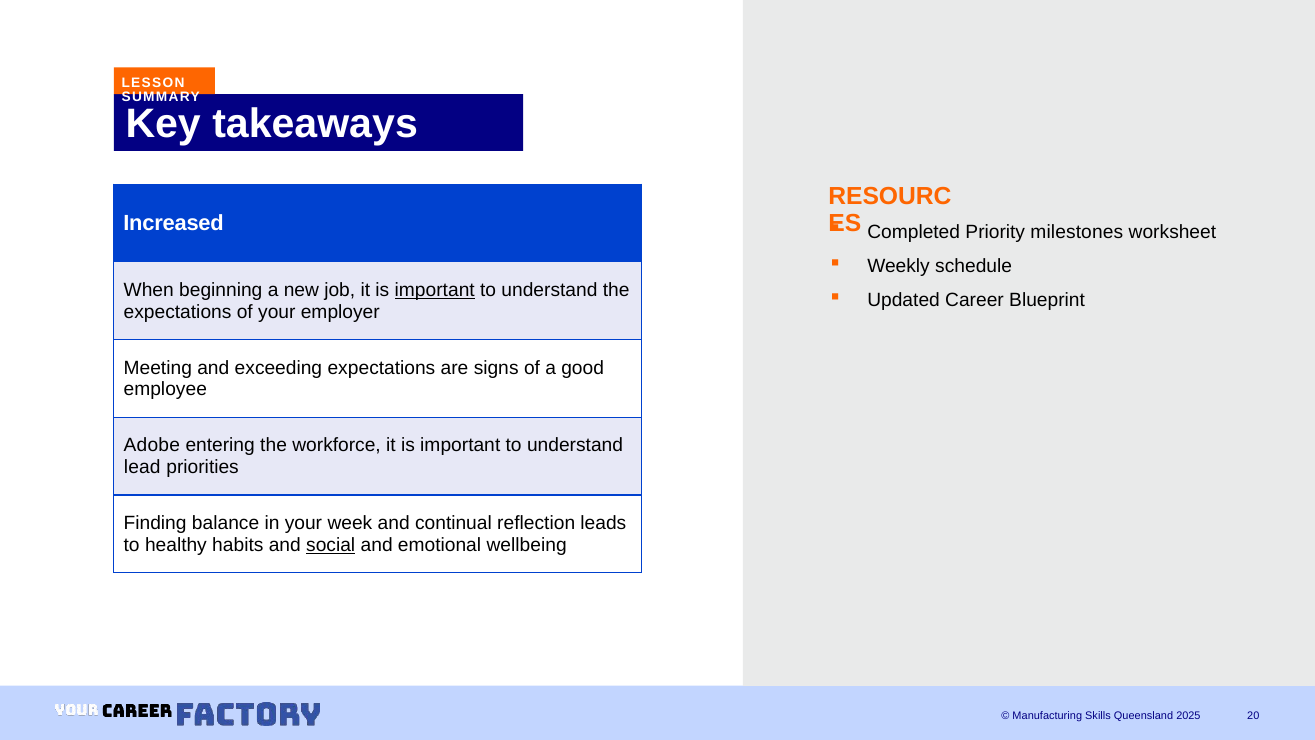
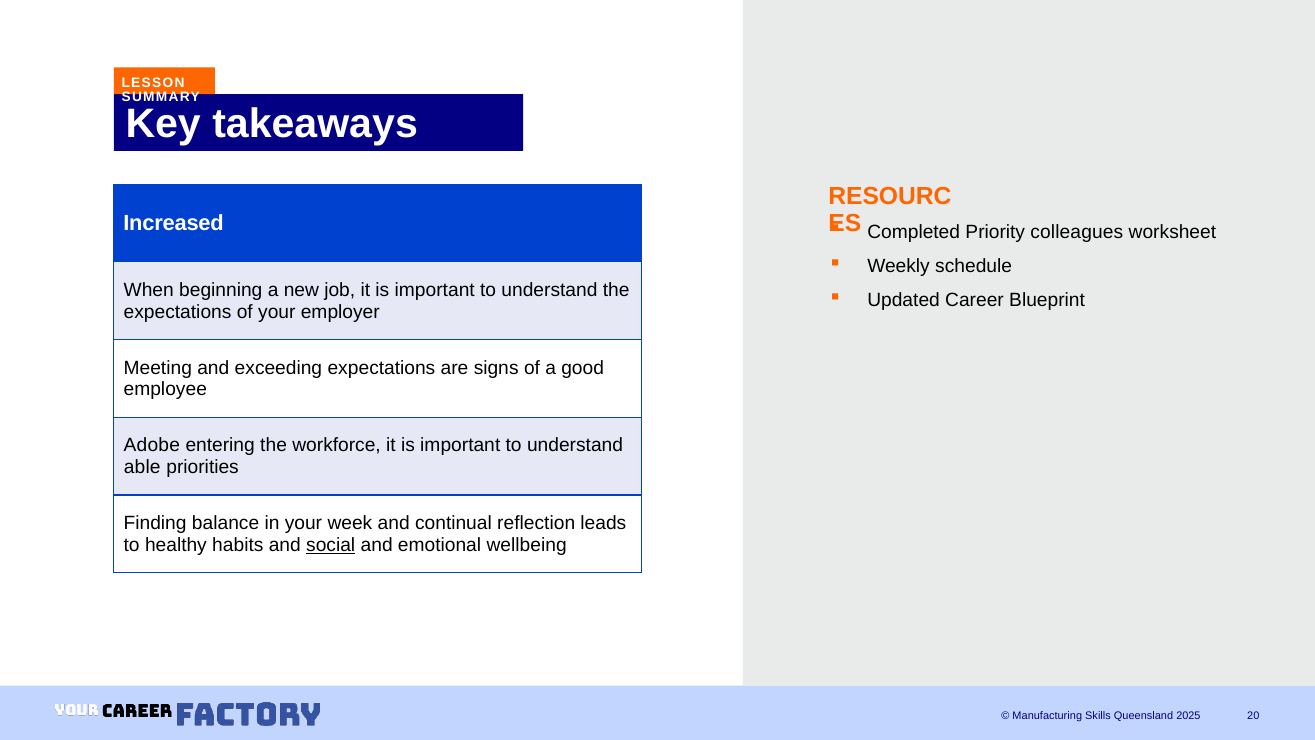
milestones: milestones -> colleagues
important at (435, 290) underline: present -> none
lead: lead -> able
